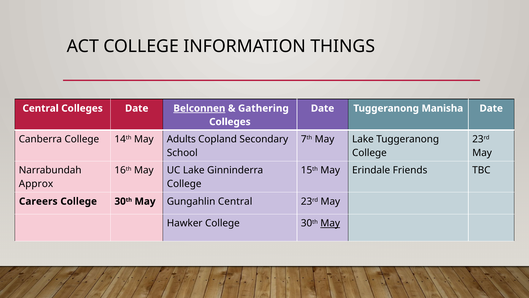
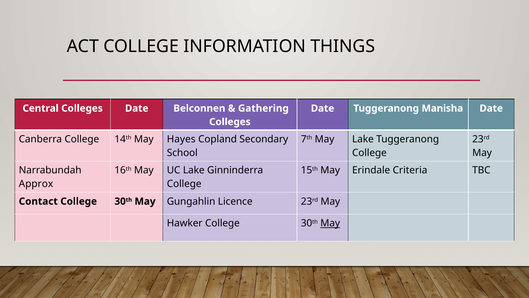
Belconnen underline: present -> none
Adults: Adults -> Hayes
Friends: Friends -> Criteria
Careers: Careers -> Contact
Gungahlin Central: Central -> Licence
